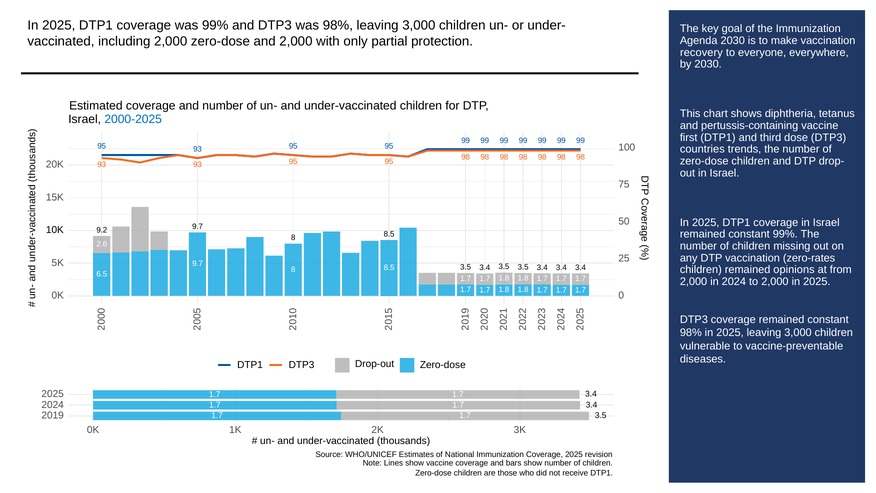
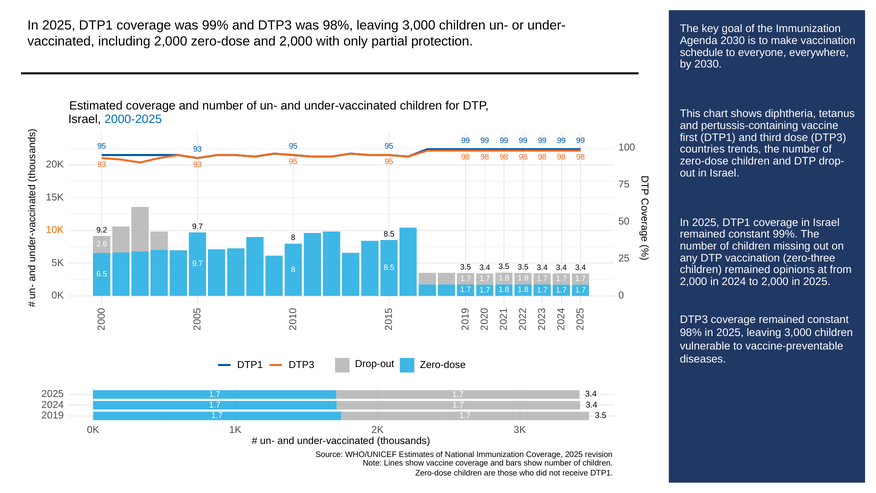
recovery: recovery -> schedule
10K colour: black -> orange
zero-rates: zero-rates -> zero-three
